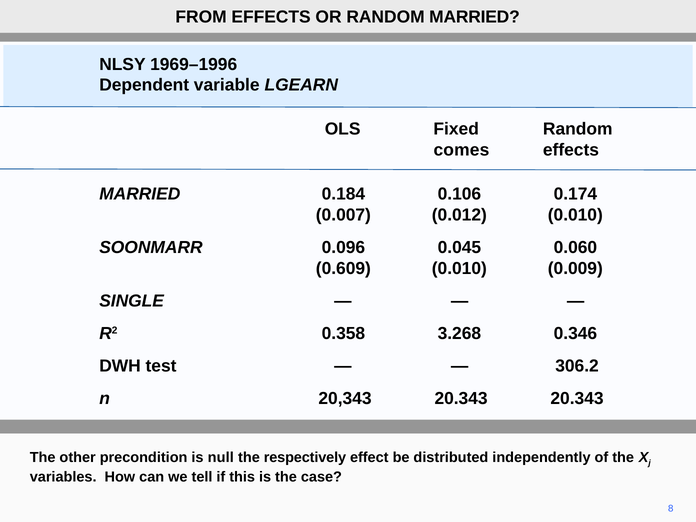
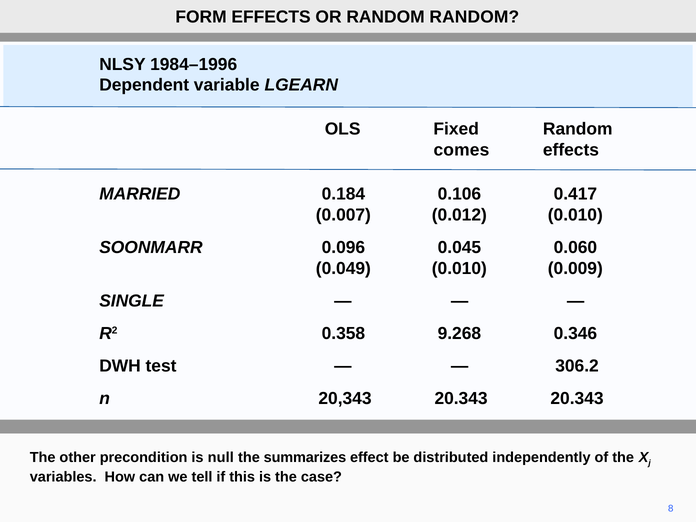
FROM: FROM -> FORM
RANDOM MARRIED: MARRIED -> RANDOM
1969–1996: 1969–1996 -> 1984–1996
0.174: 0.174 -> 0.417
0.609: 0.609 -> 0.049
3.268: 3.268 -> 9.268
respectively: respectively -> summarizes
